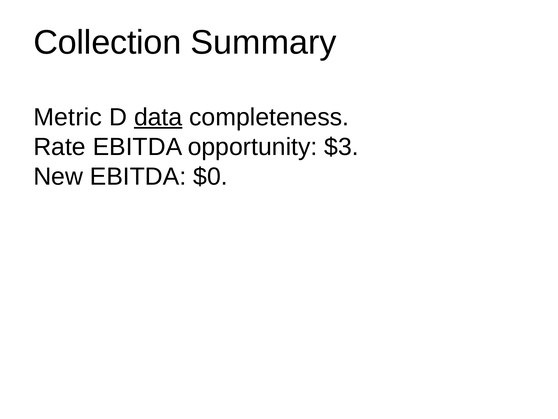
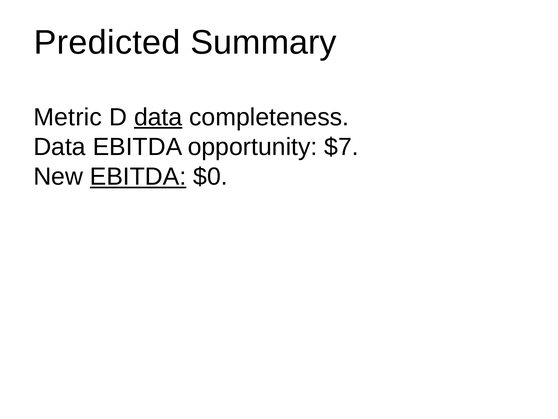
Collection: Collection -> Predicted
Rate at (60, 147): Rate -> Data
$3: $3 -> $7
EBITDA at (138, 177) underline: none -> present
